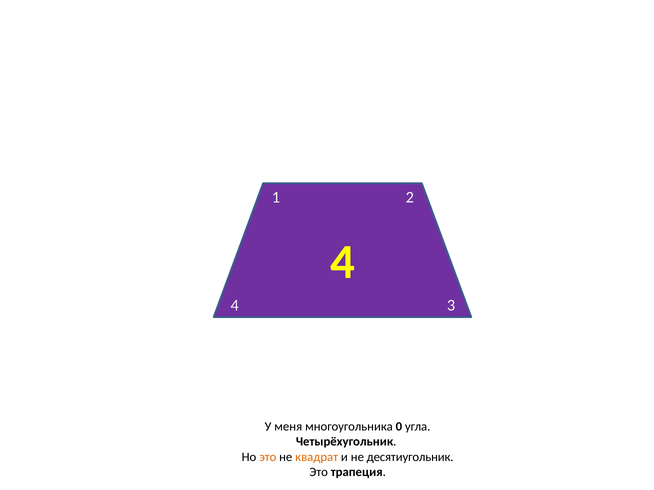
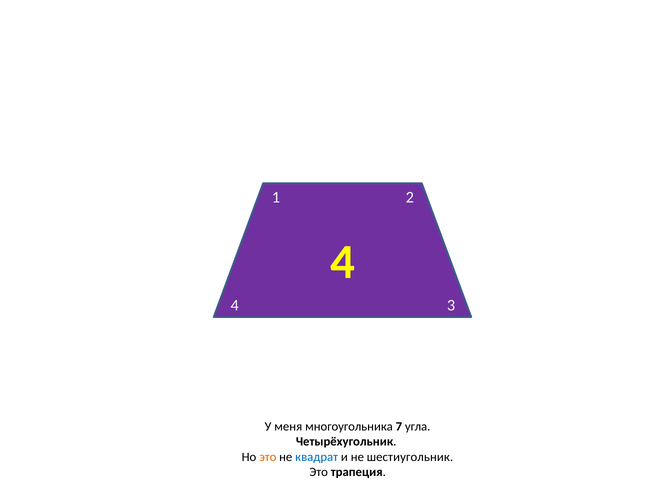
0: 0 -> 7
квадрат colour: orange -> blue
десятиугольник: десятиугольник -> шестиугольник
